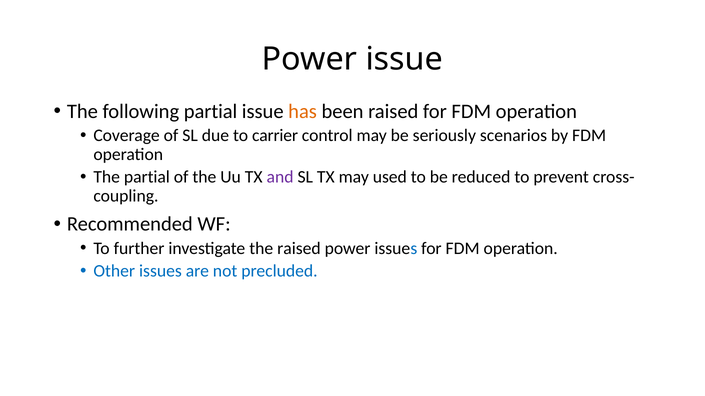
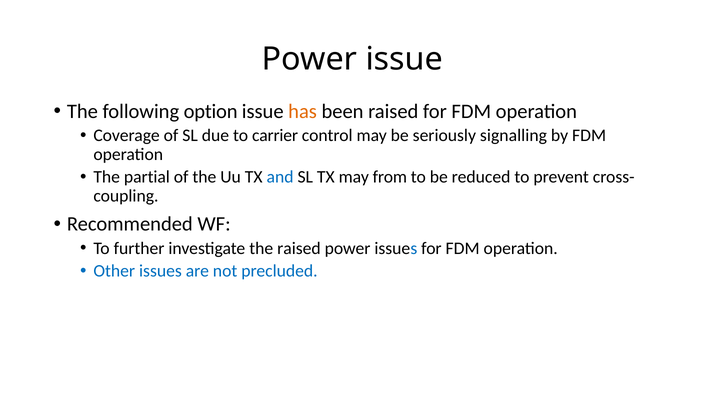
following partial: partial -> option
scenarios: scenarios -> signalling
and colour: purple -> blue
used: used -> from
